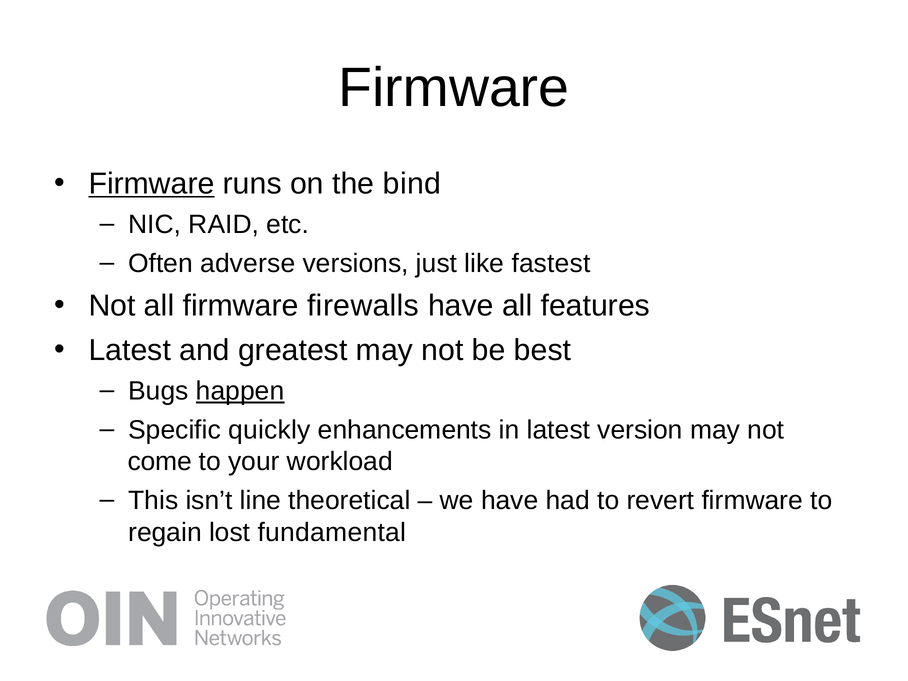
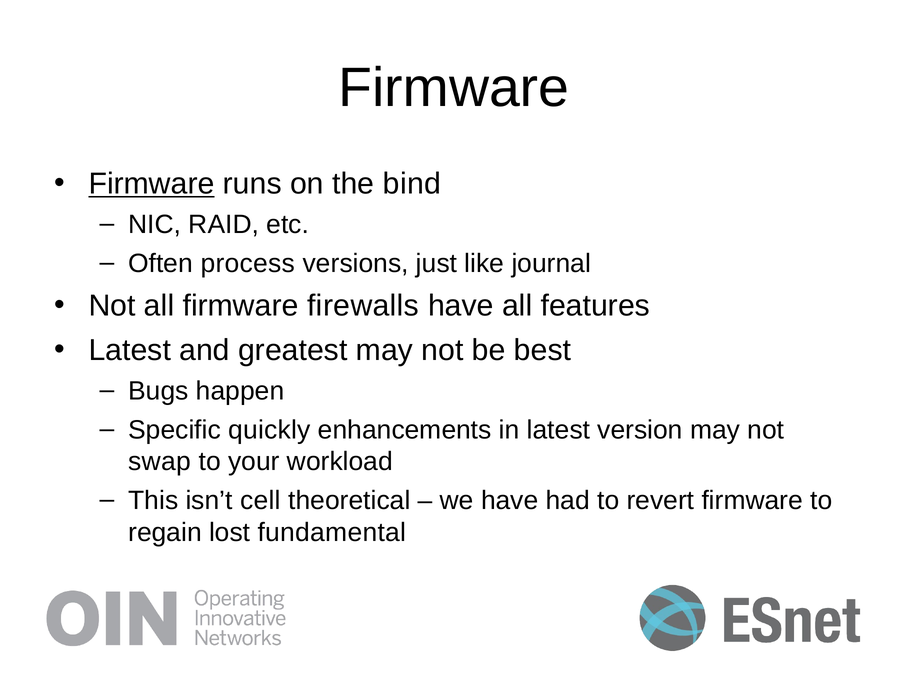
adverse: adverse -> process
fastest: fastest -> journal
happen underline: present -> none
come: come -> swap
line: line -> cell
